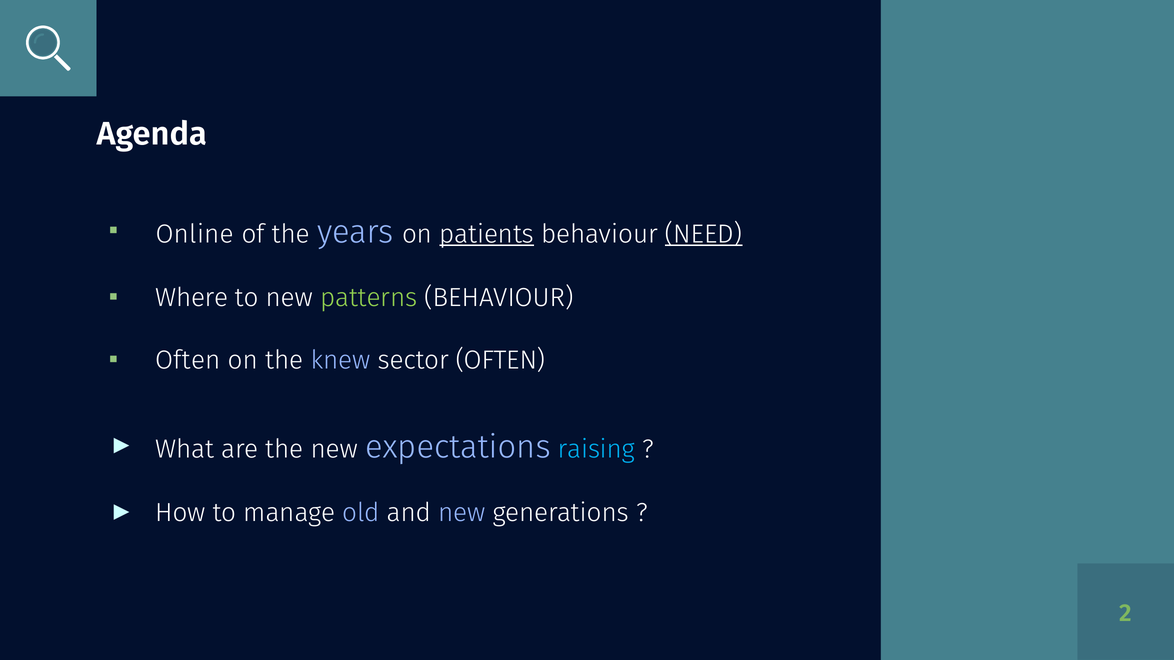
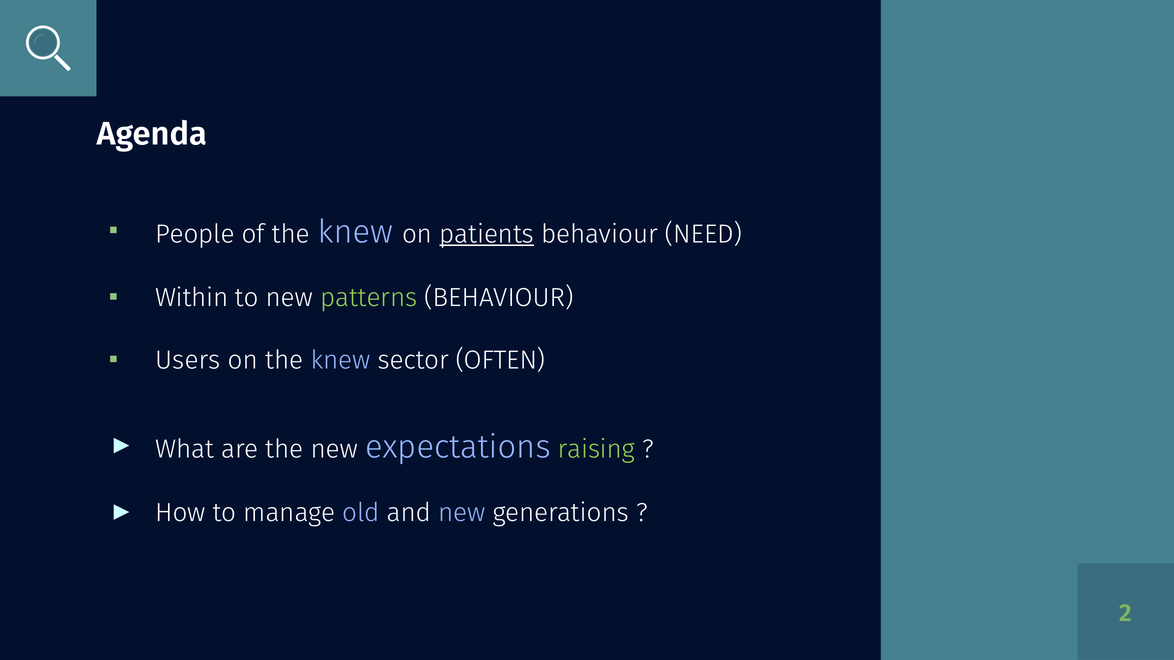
Online: Online -> People
of the years: years -> knew
NEED underline: present -> none
Where: Where -> Within
Often at (188, 361): Often -> Users
raising colour: light blue -> light green
